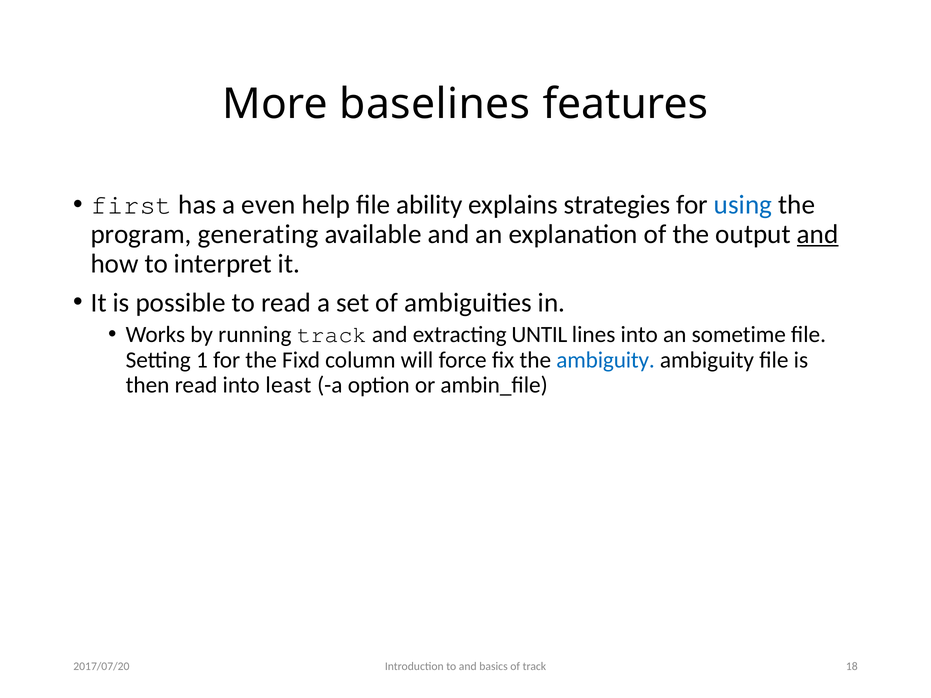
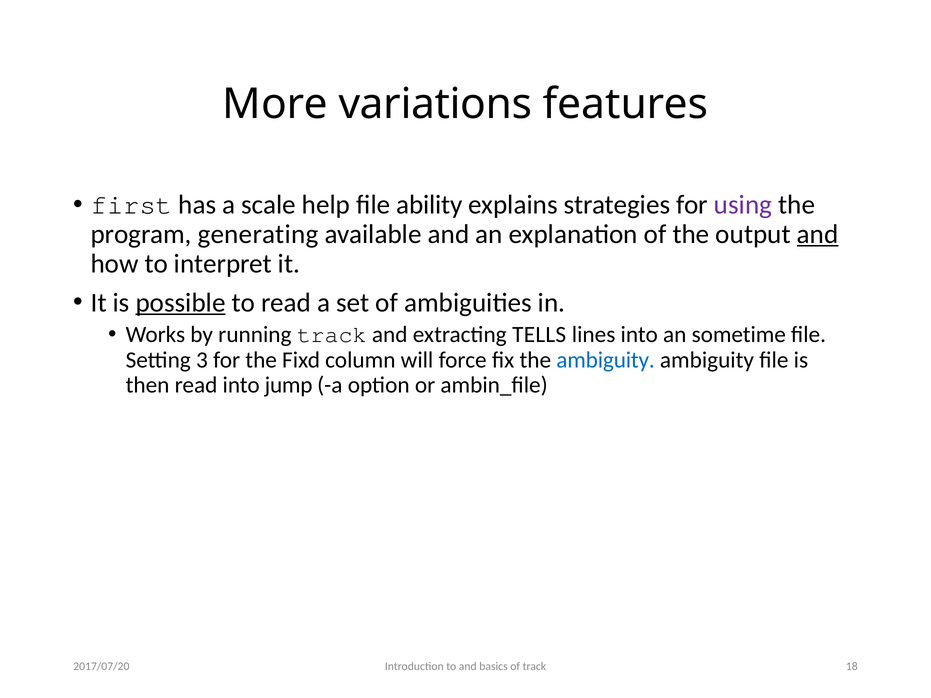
baselines: baselines -> variations
even: even -> scale
using colour: blue -> purple
possible underline: none -> present
UNTIL: UNTIL -> TELLS
1: 1 -> 3
least: least -> jump
